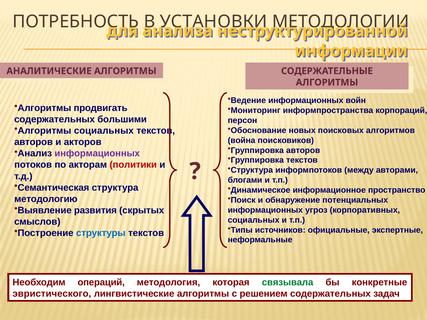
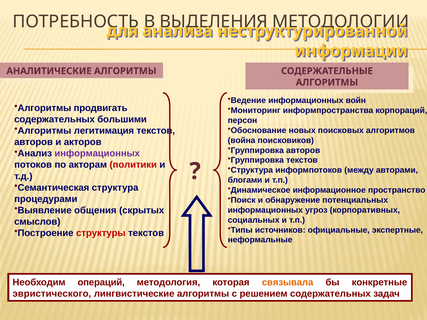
УСТАНОВКИ: УСТАНОВКИ -> ВЫДЕЛЕНИЯ
Алгоритмы социальных: социальных -> легитимация
методологию: методологию -> процедурами
развития: развития -> общения
структуры colour: blue -> red
связывала colour: green -> orange
